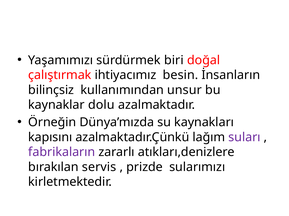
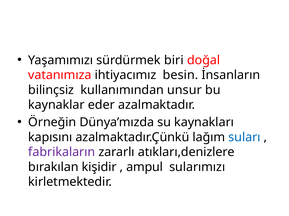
çalıştırmak: çalıştırmak -> vatanımıza
dolu: dolu -> eder
suları colour: purple -> blue
servis: servis -> kişidir
prizde: prizde -> ampul
